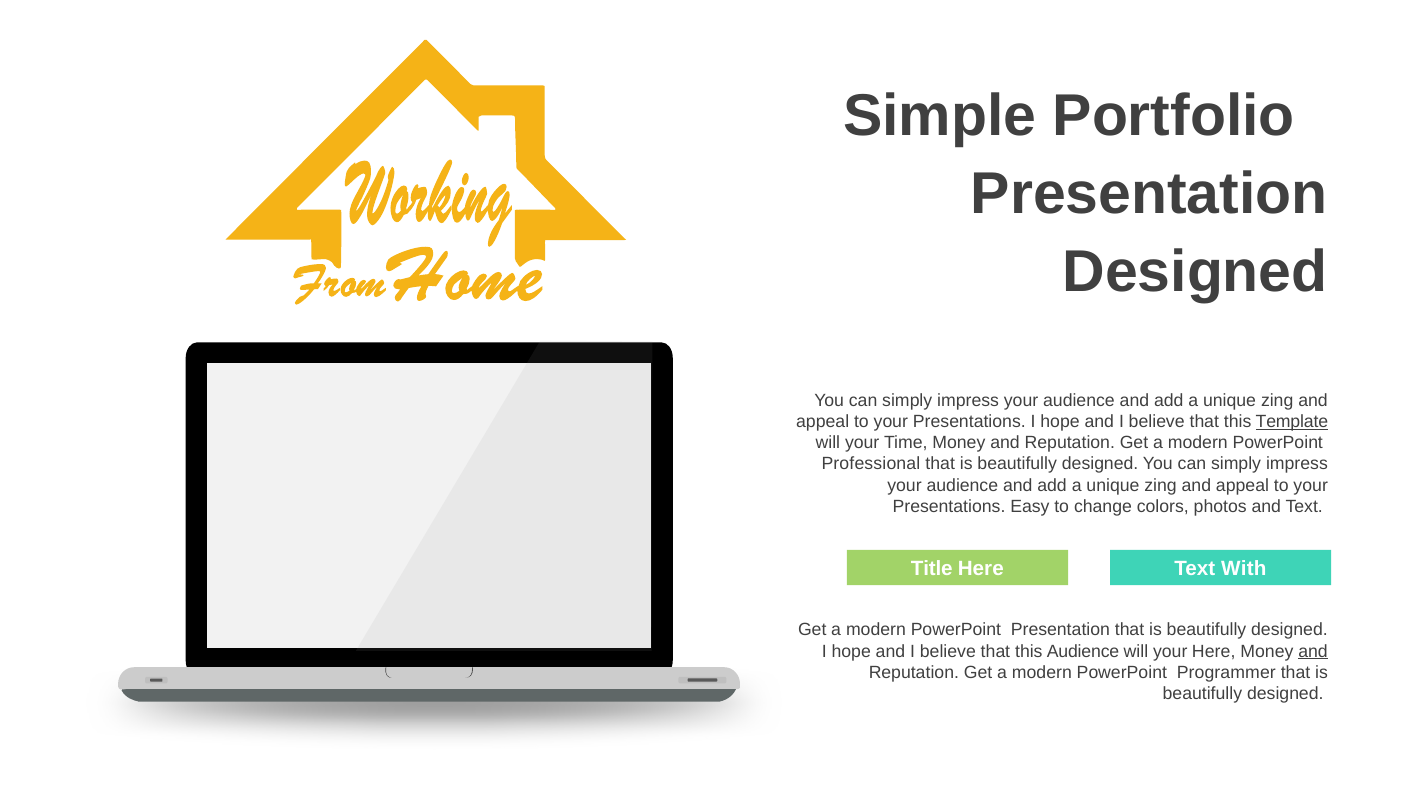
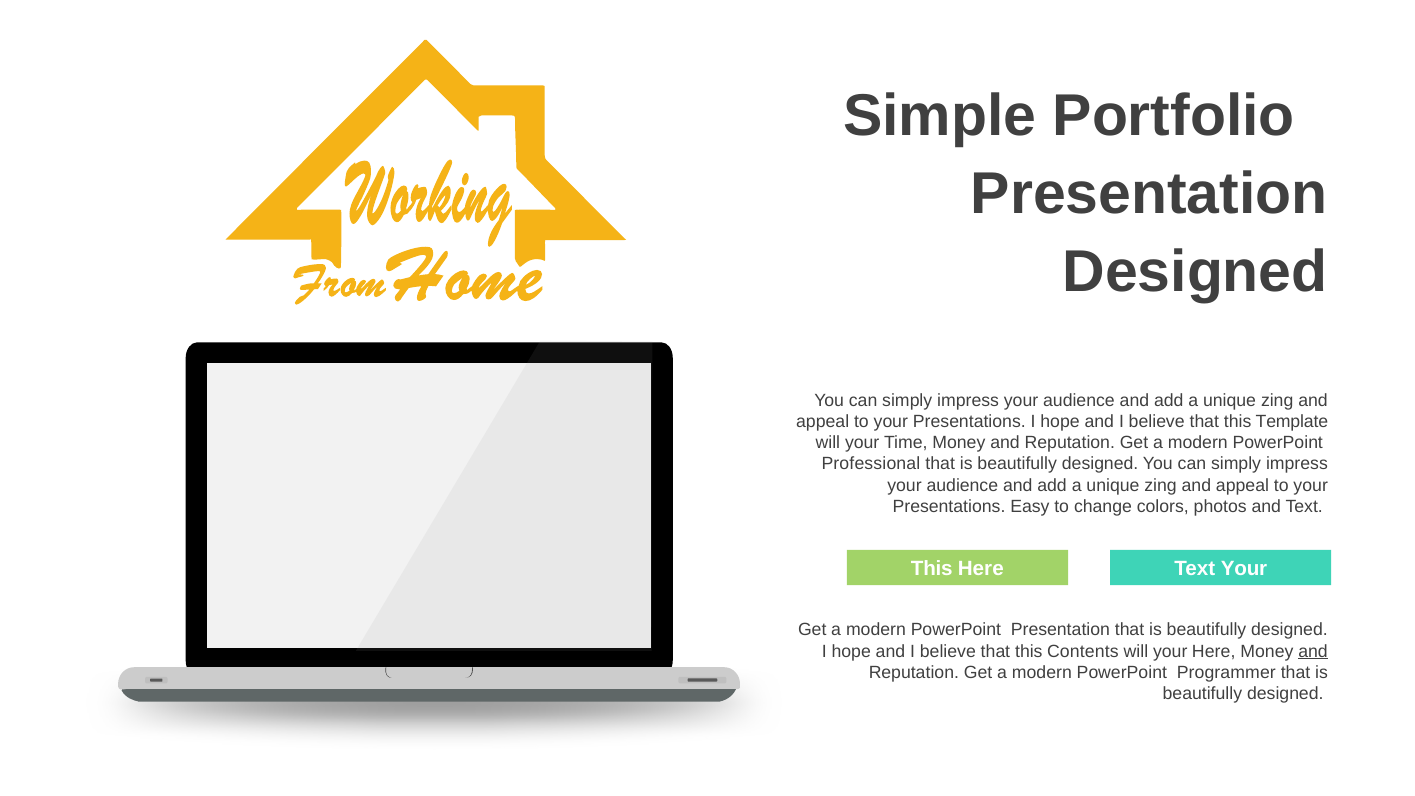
Template underline: present -> none
Title at (932, 569): Title -> This
Text With: With -> Your
this Audience: Audience -> Contents
